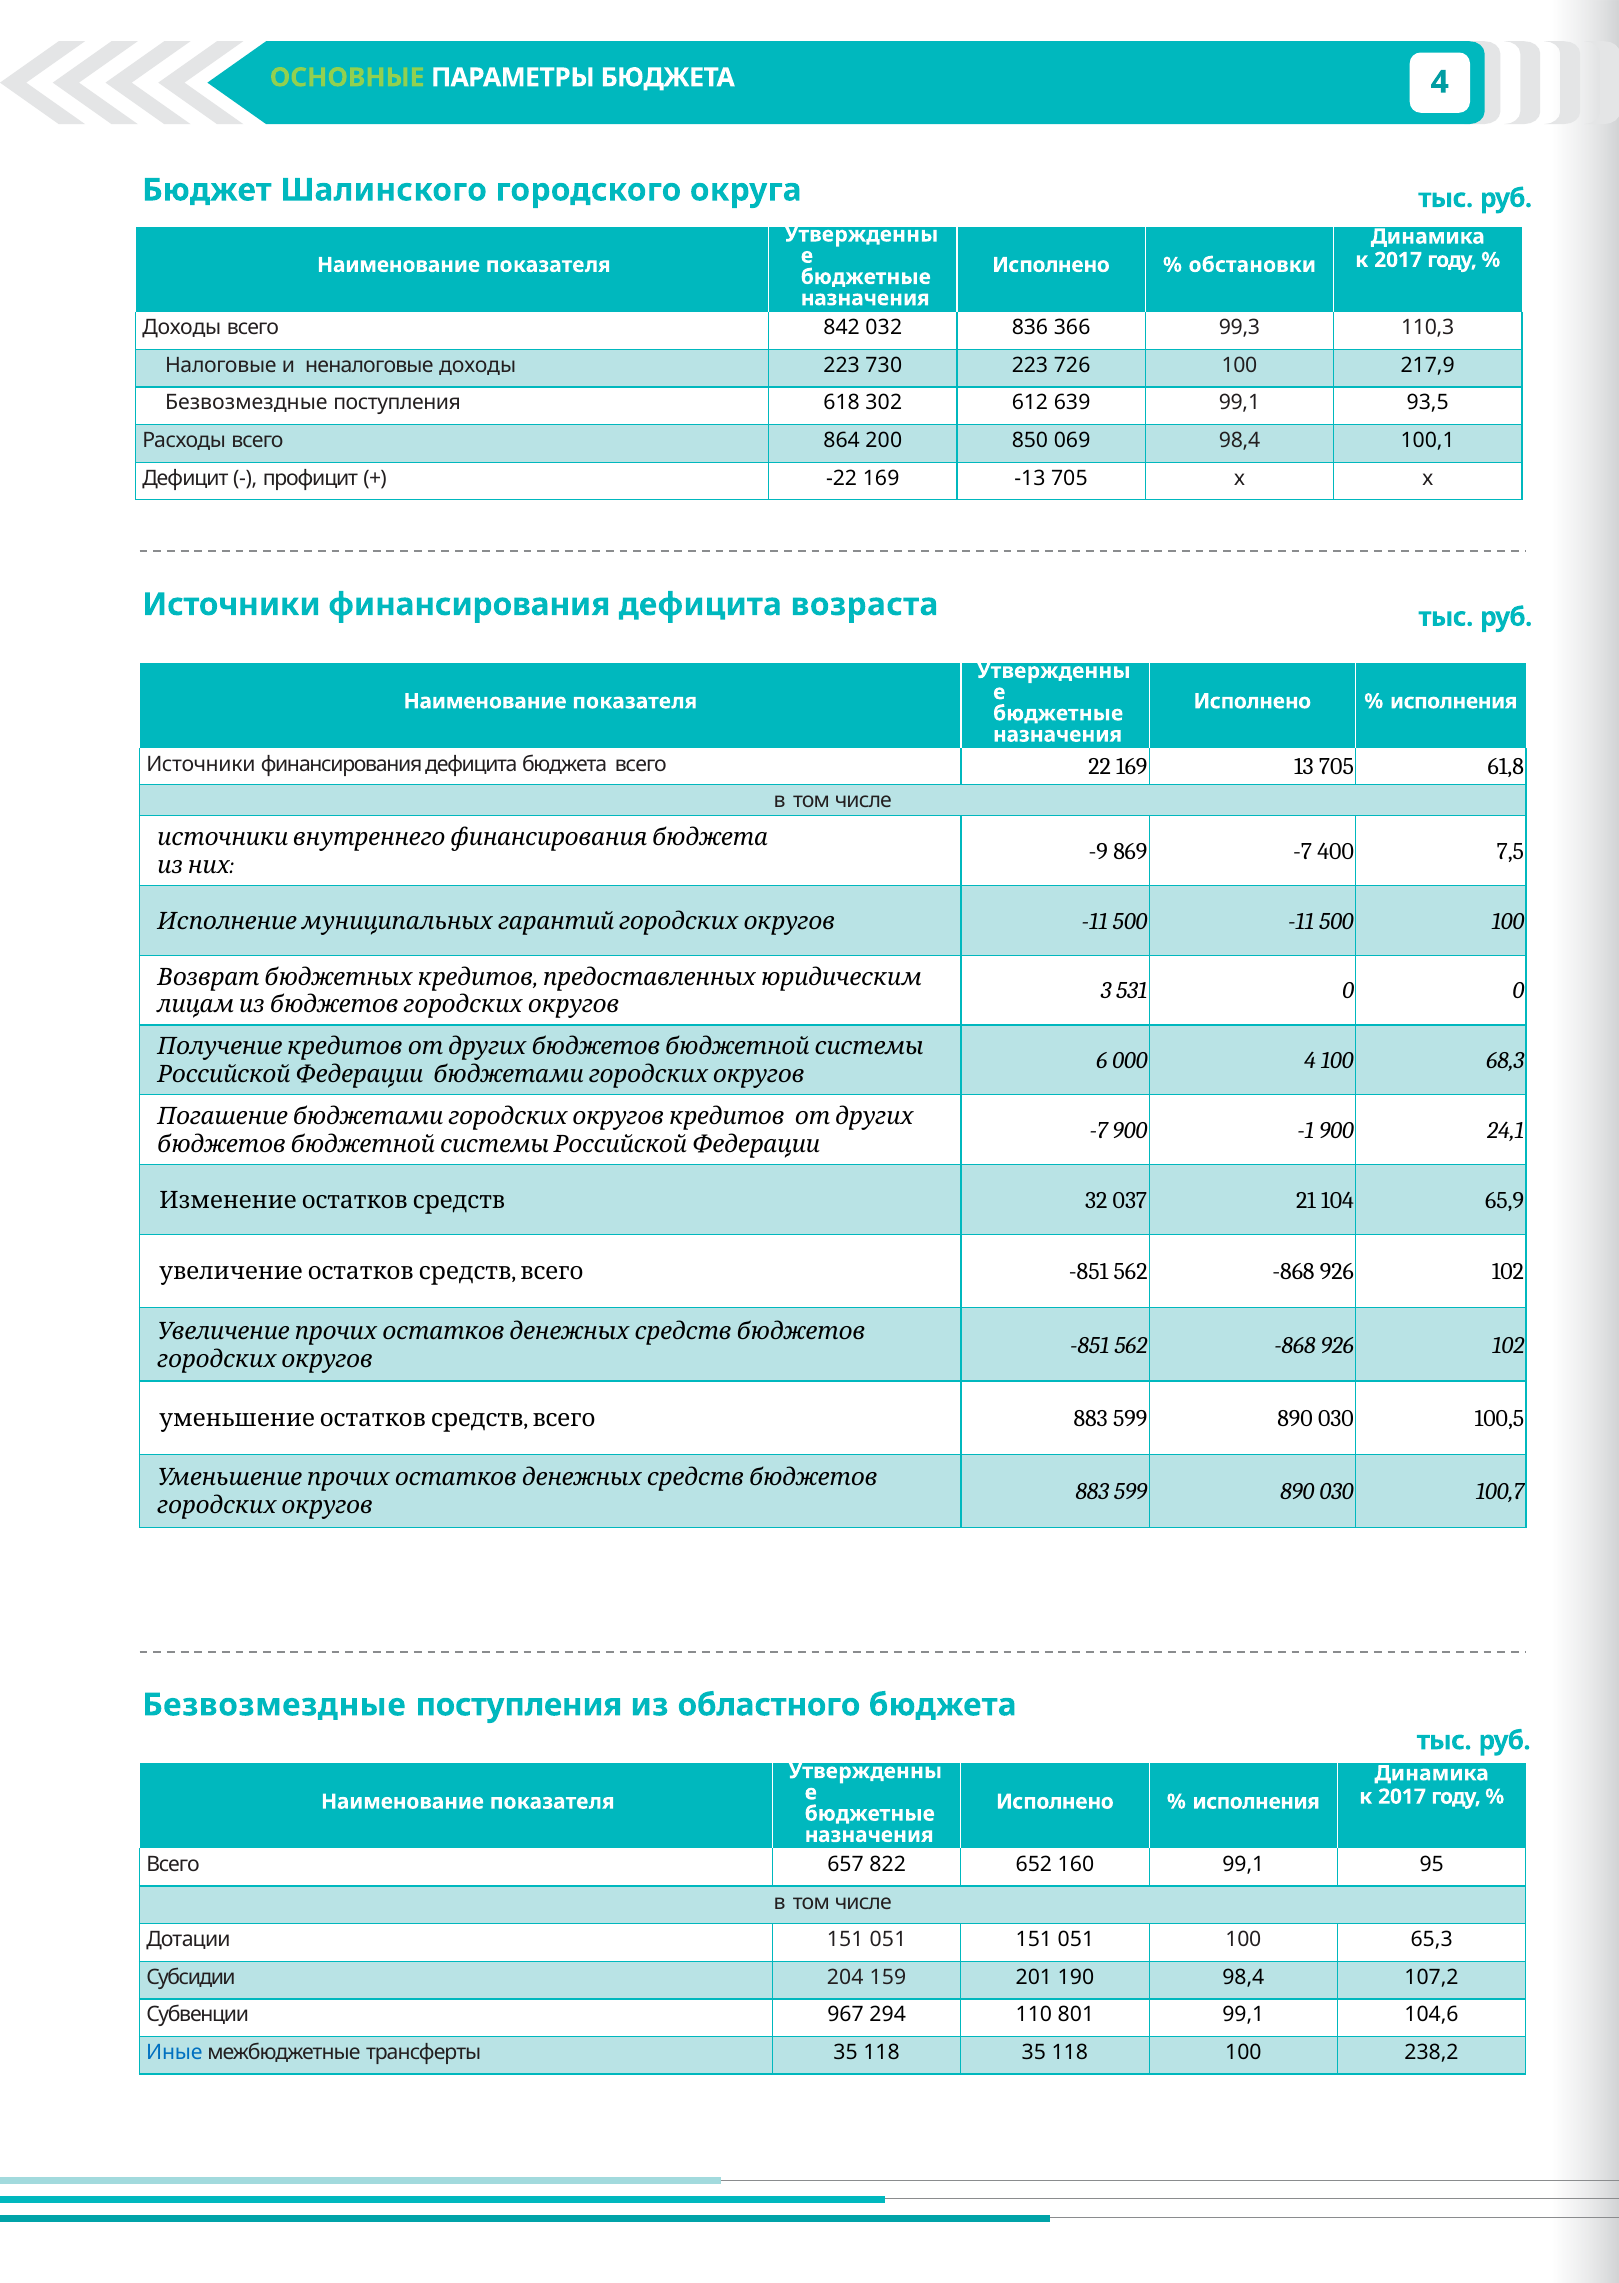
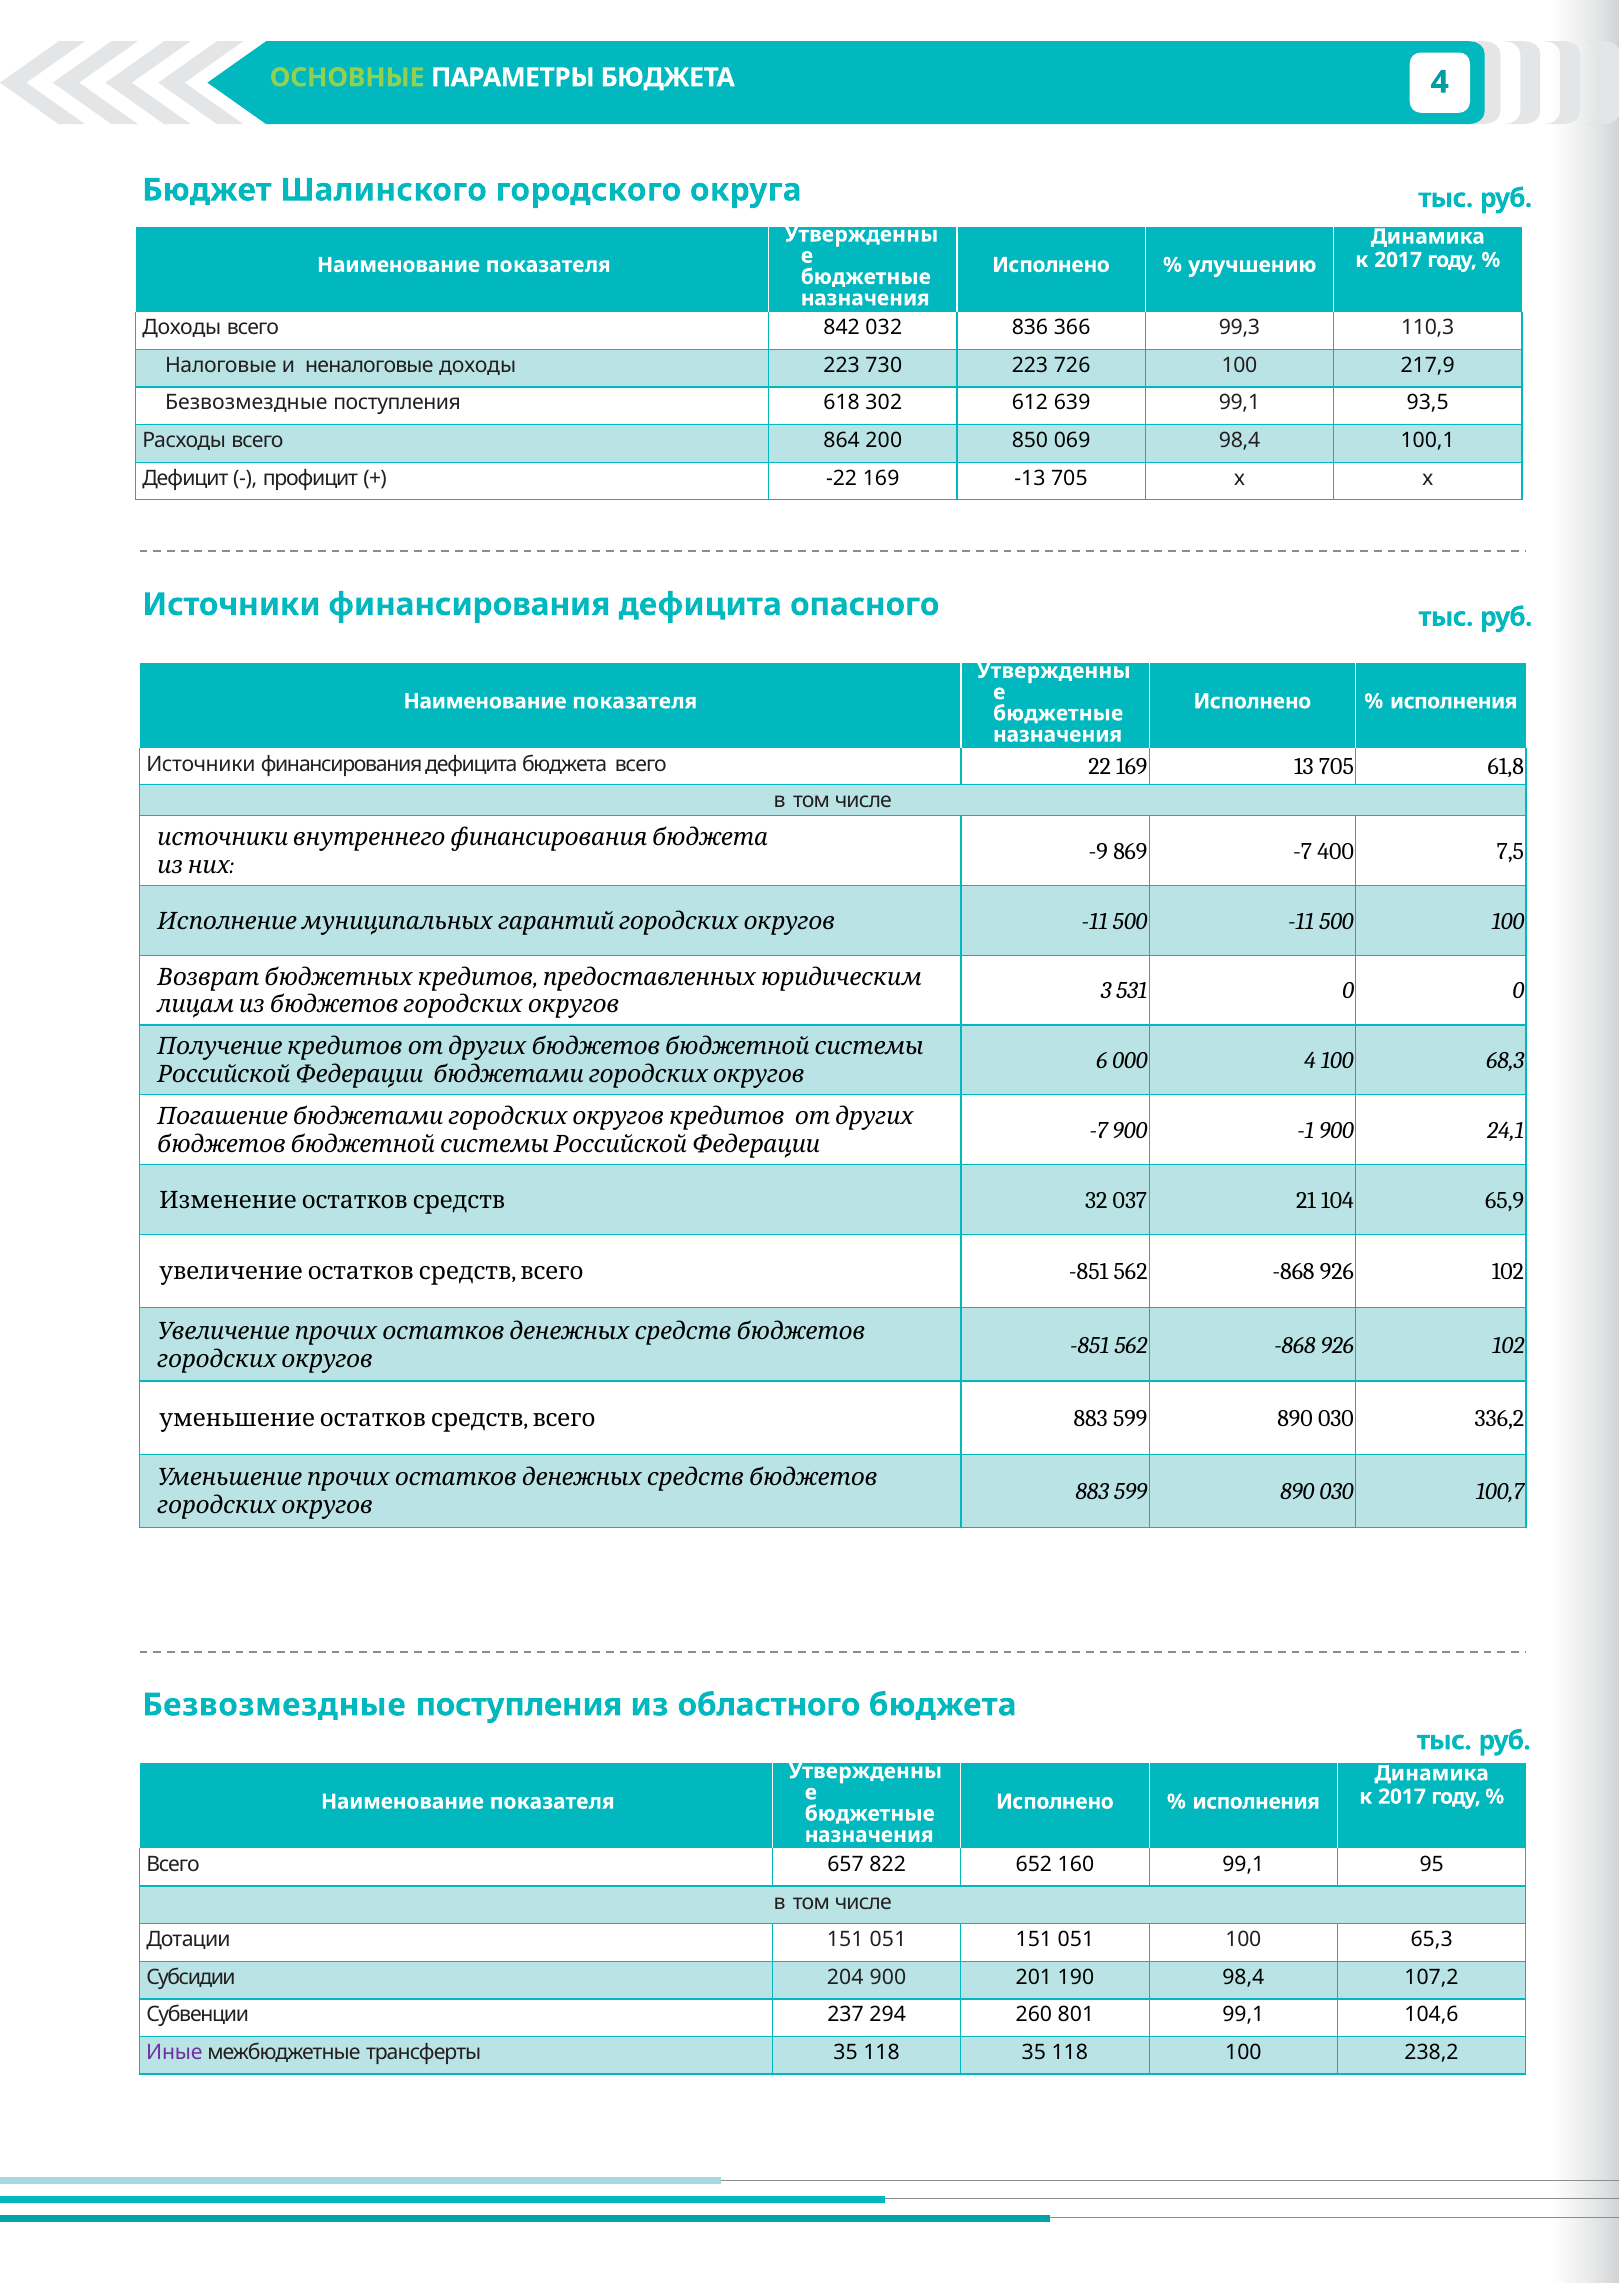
обстановки: обстановки -> улучшению
возраста: возраста -> опасного
100,5: 100,5 -> 336,2
204 159: 159 -> 900
967: 967 -> 237
110: 110 -> 260
Иные colour: blue -> purple
